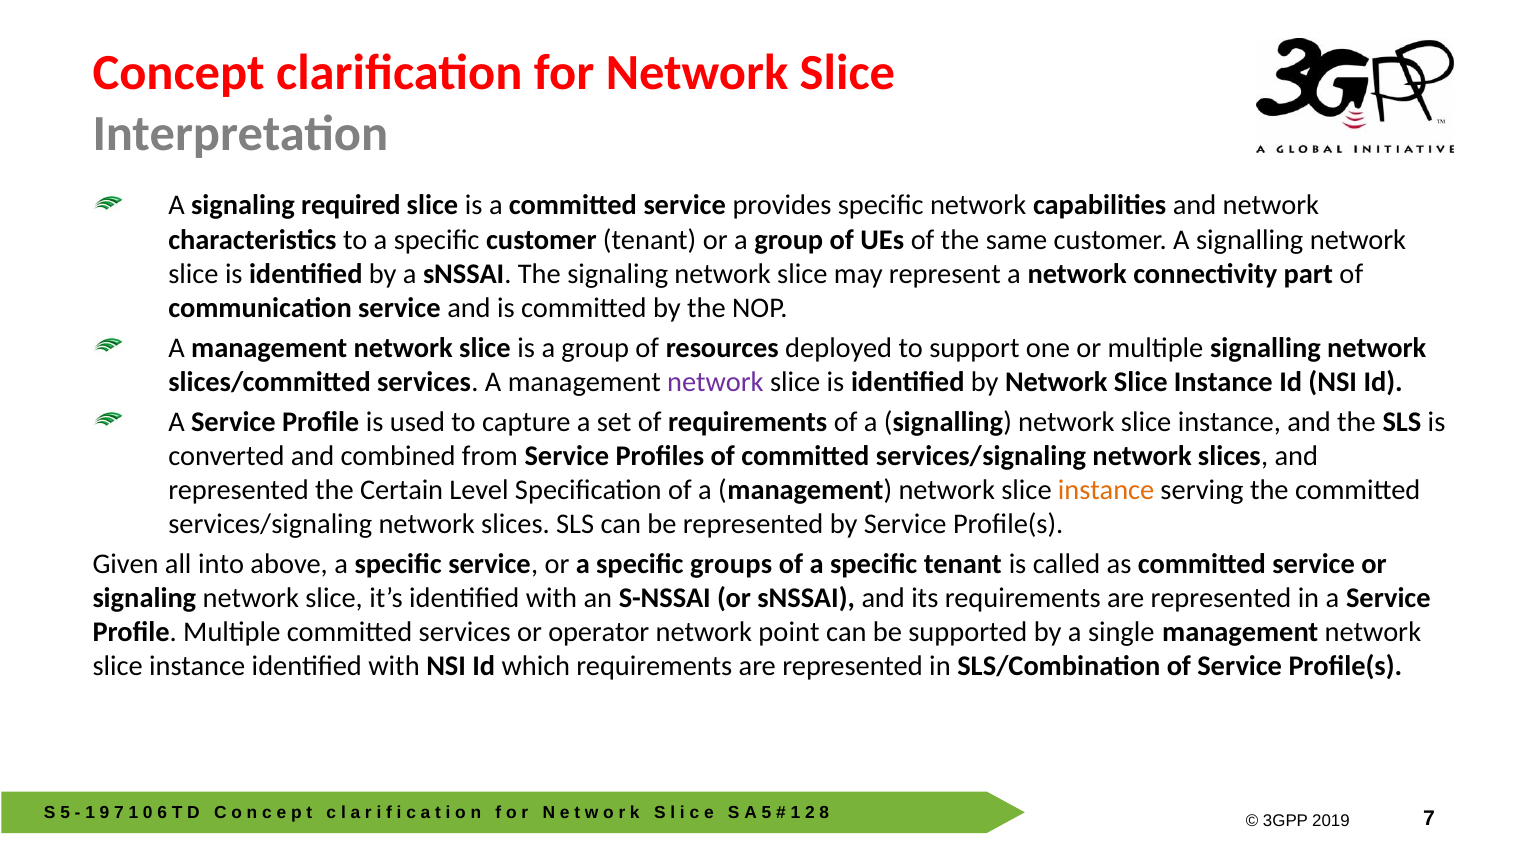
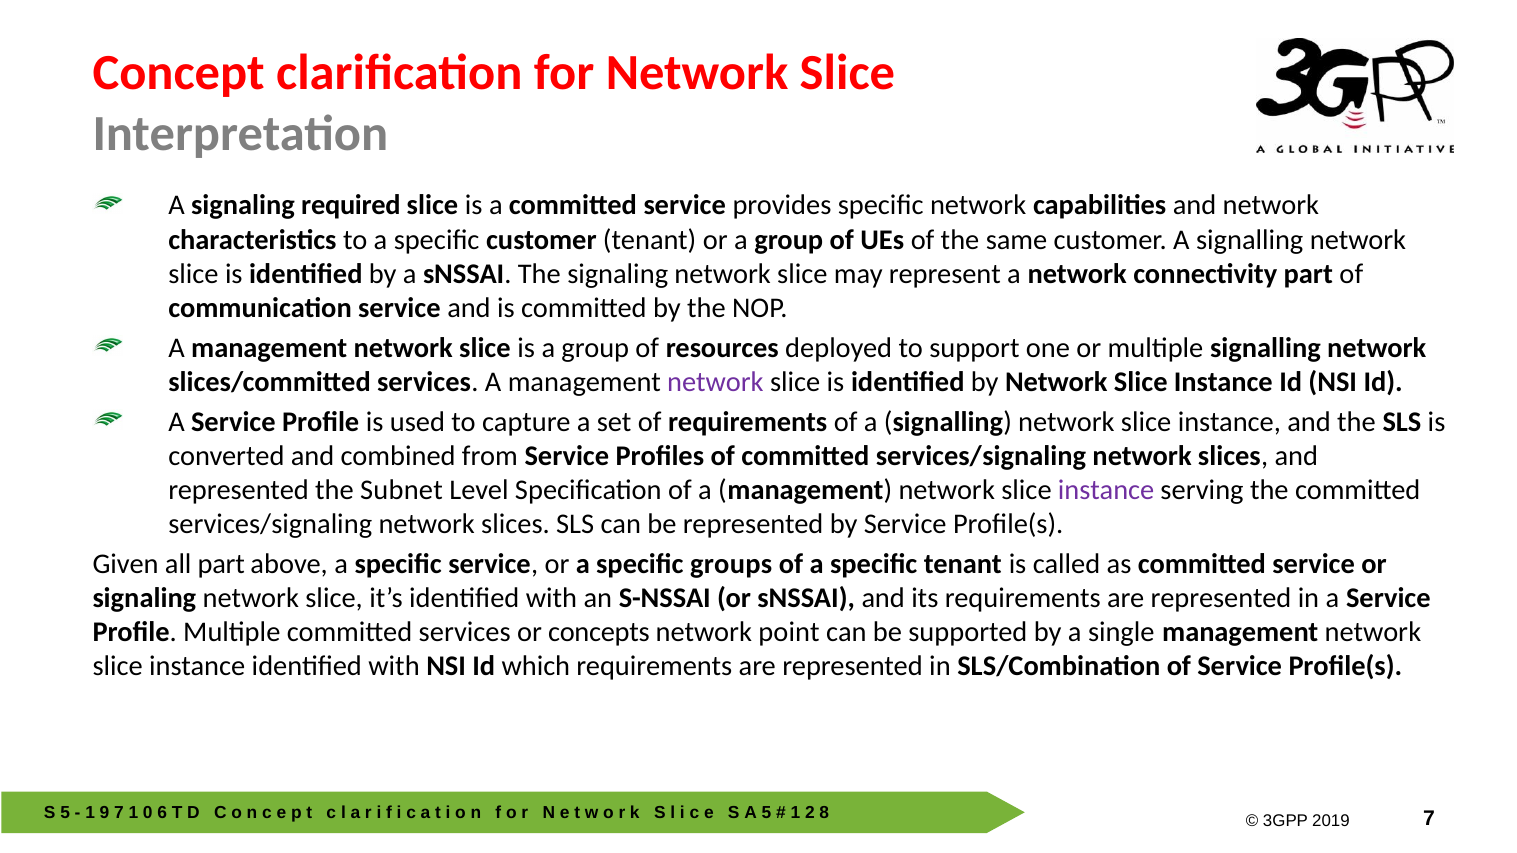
Certain: Certain -> Subnet
instance at (1106, 490) colour: orange -> purple
all into: into -> part
operator: operator -> concepts
